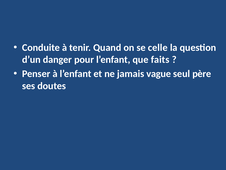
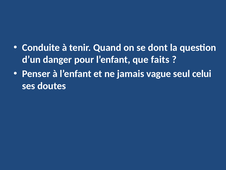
celle: celle -> dont
père: père -> celui
